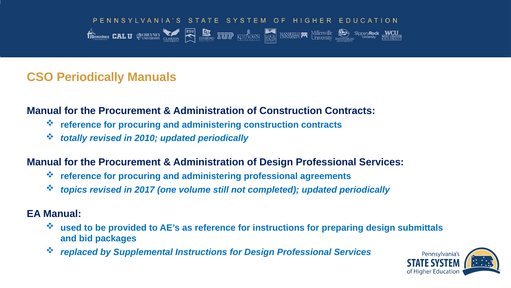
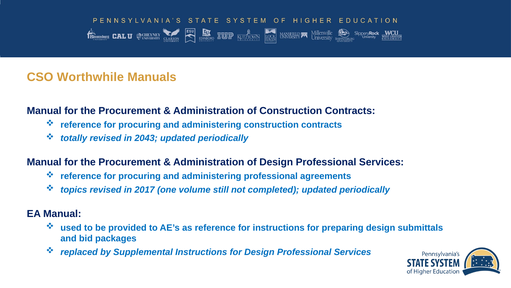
CSO Periodically: Periodically -> Worthwhile
2010: 2010 -> 2043
